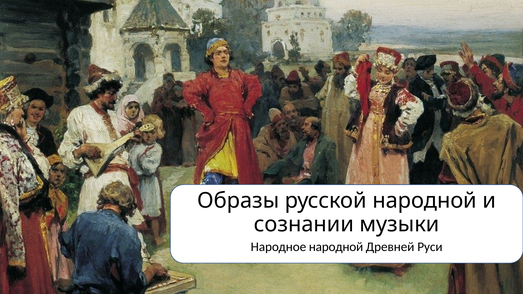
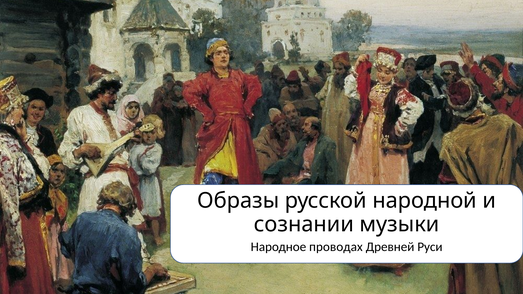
Народное народной: народной -> проводах
